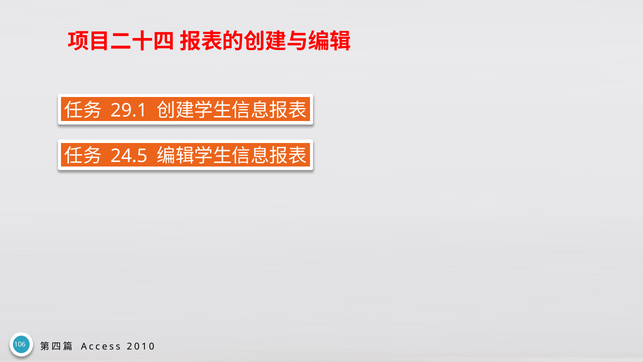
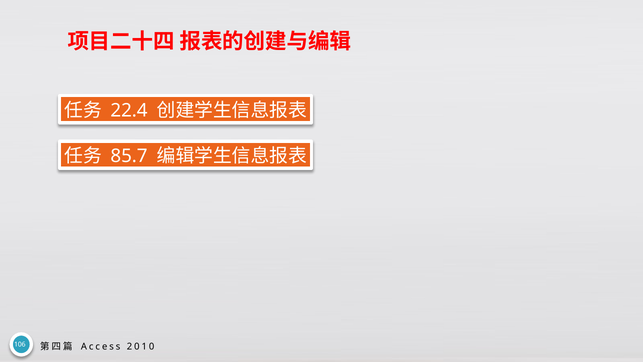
29.1: 29.1 -> 22.4
24.5: 24.5 -> 85.7
